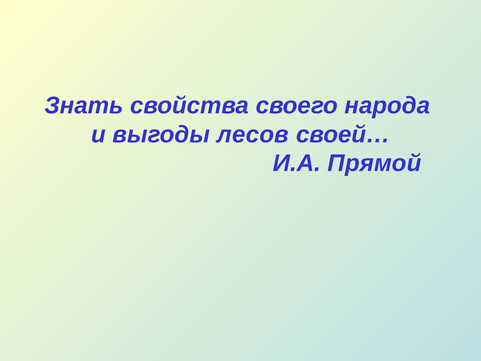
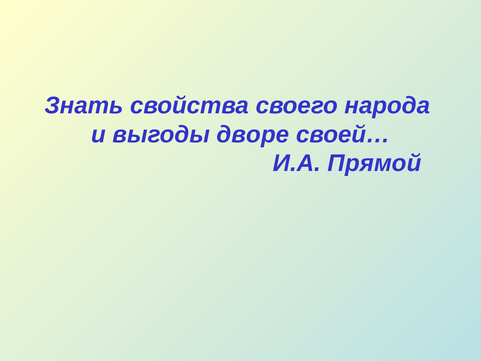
лесов: лесов -> дворе
